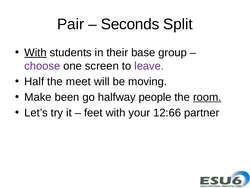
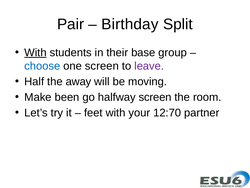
Seconds: Seconds -> Birthday
choose colour: purple -> blue
meet: meet -> away
halfway people: people -> screen
room underline: present -> none
12:66: 12:66 -> 12:70
